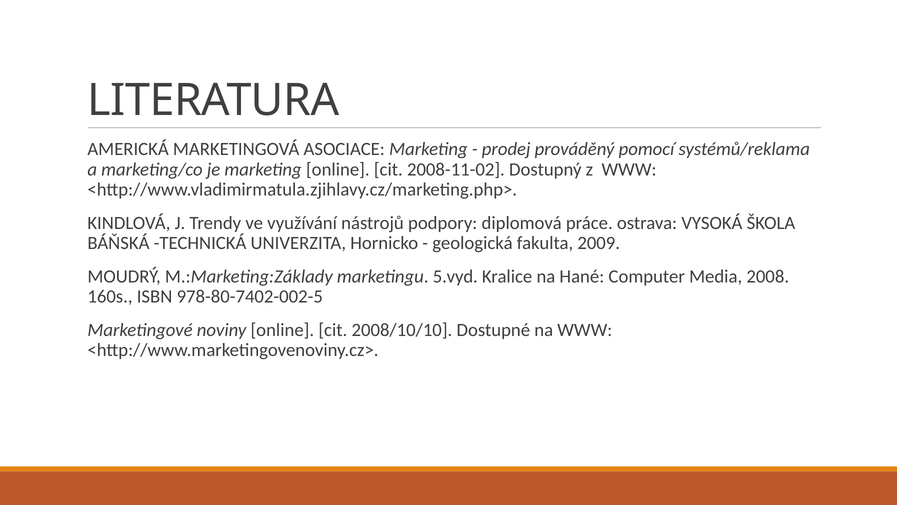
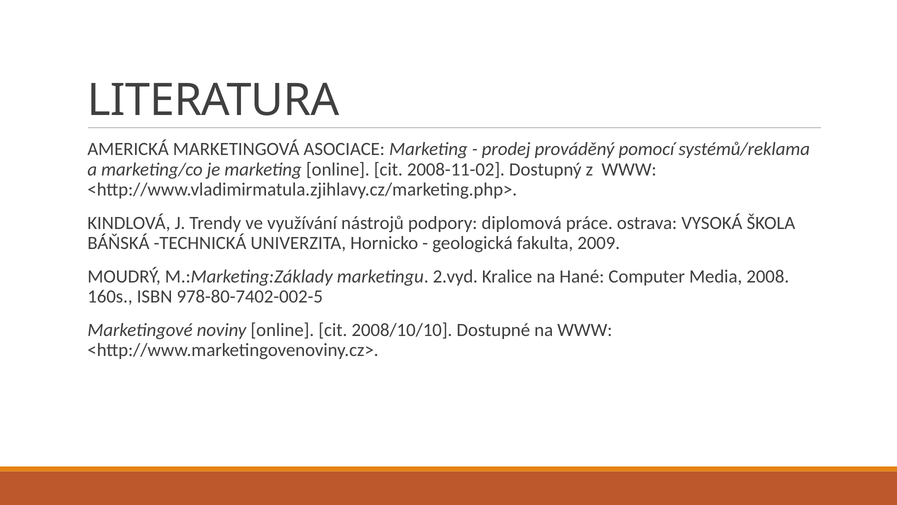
5.vyd: 5.vyd -> 2.vyd
